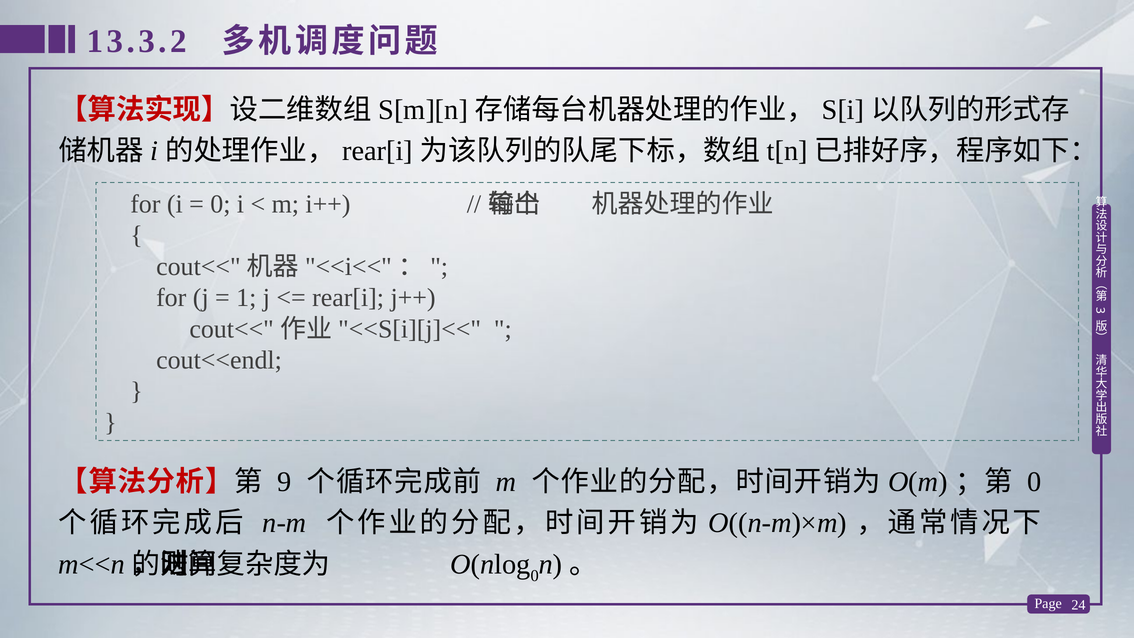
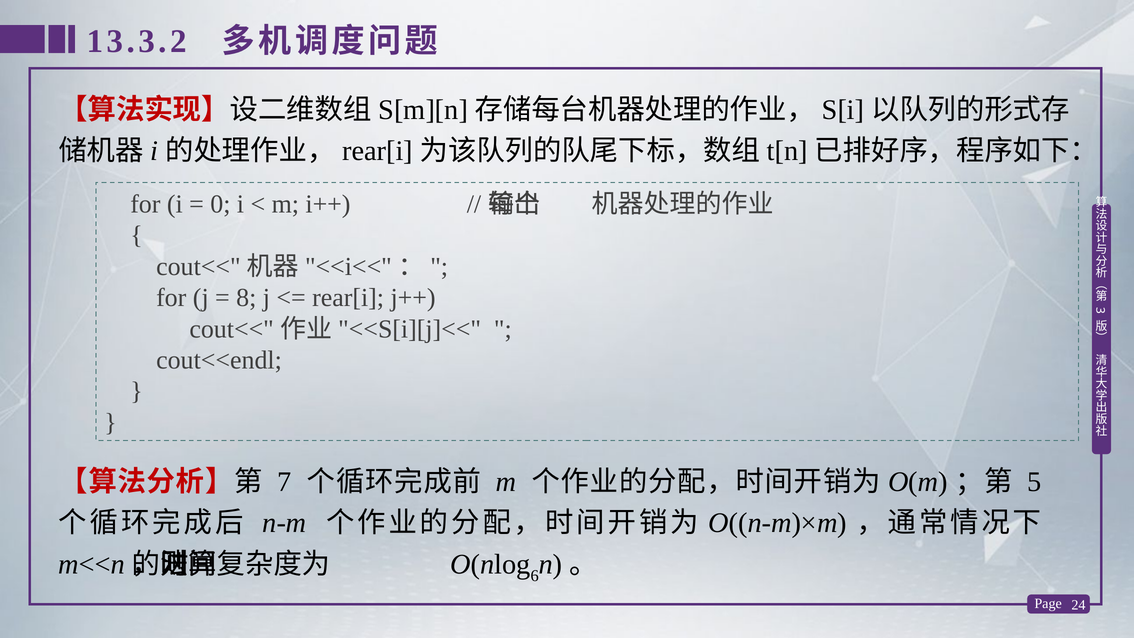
1: 1 -> 8
9: 9 -> 7
0 at (1034, 482): 0 -> 5
0 at (535, 576): 0 -> 6
